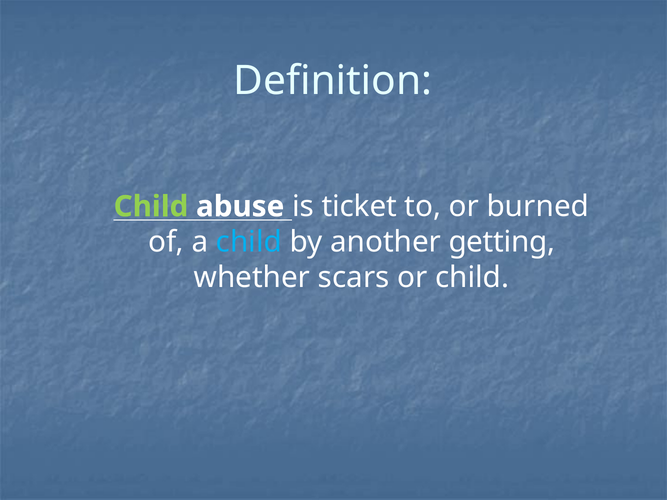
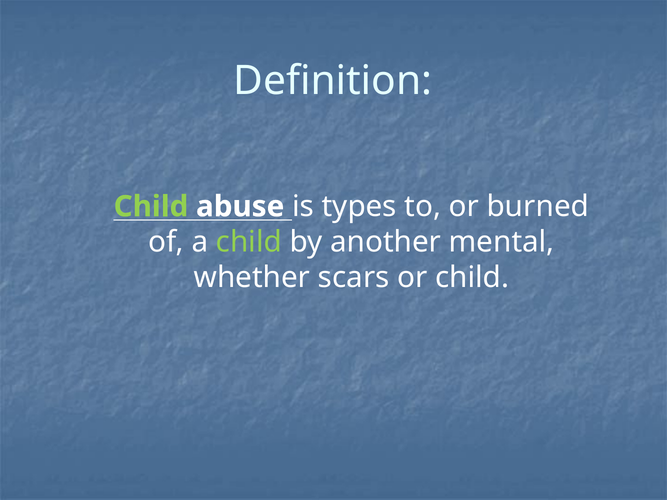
ticket: ticket -> types
child at (249, 242) colour: light blue -> light green
getting: getting -> mental
